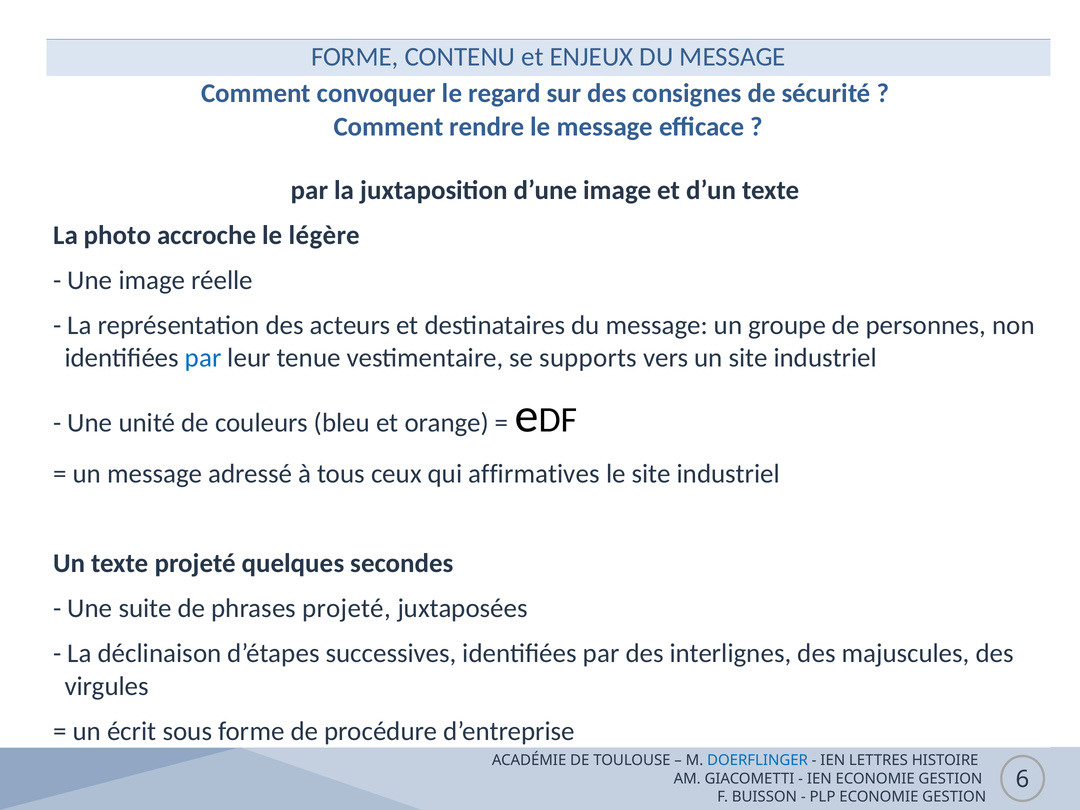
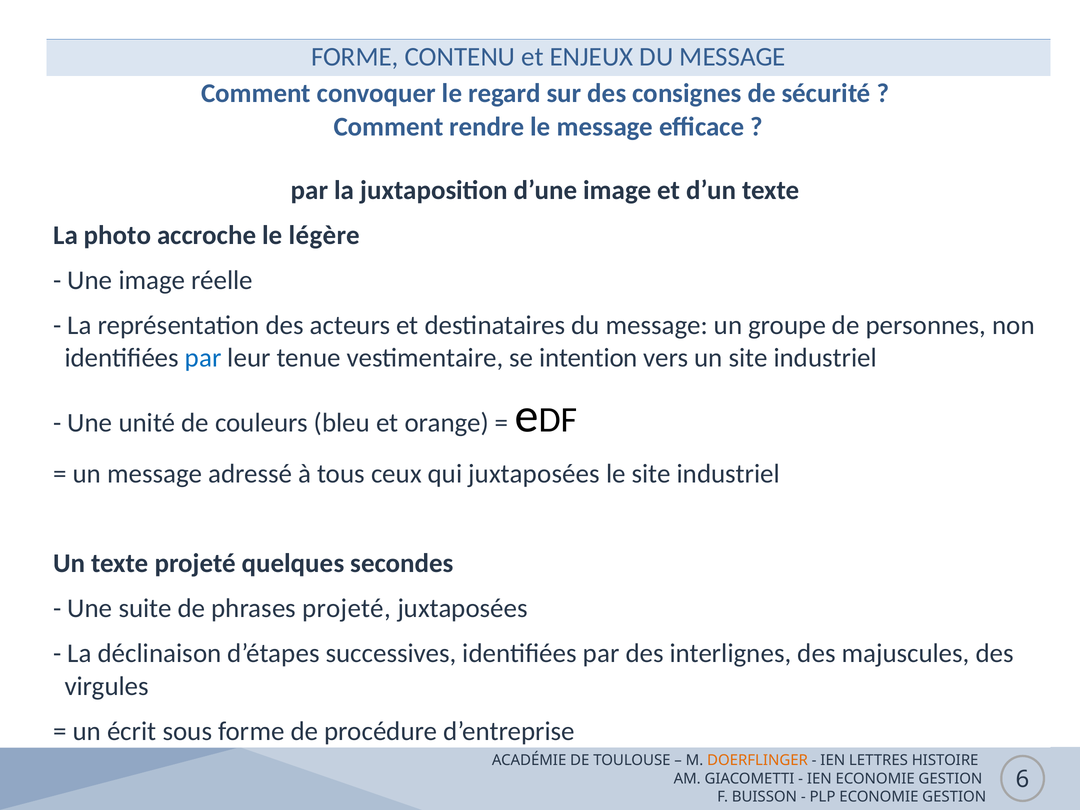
supports: supports -> intention
qui affirmatives: affirmatives -> juxtaposées
DOERFLINGER colour: blue -> orange
